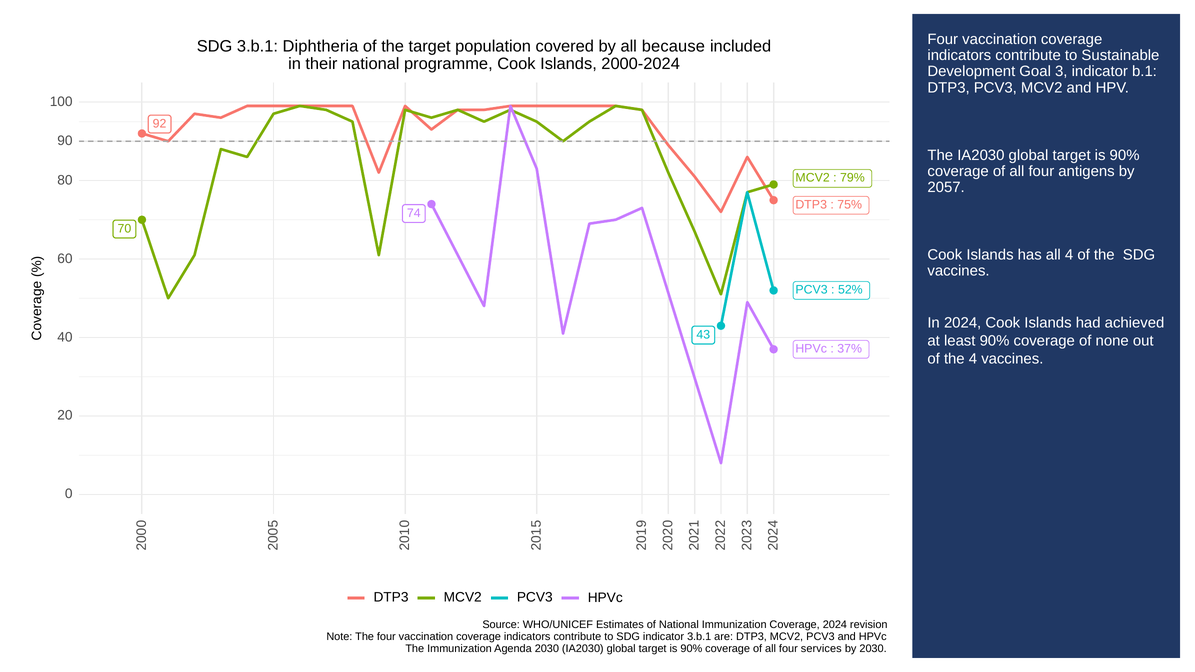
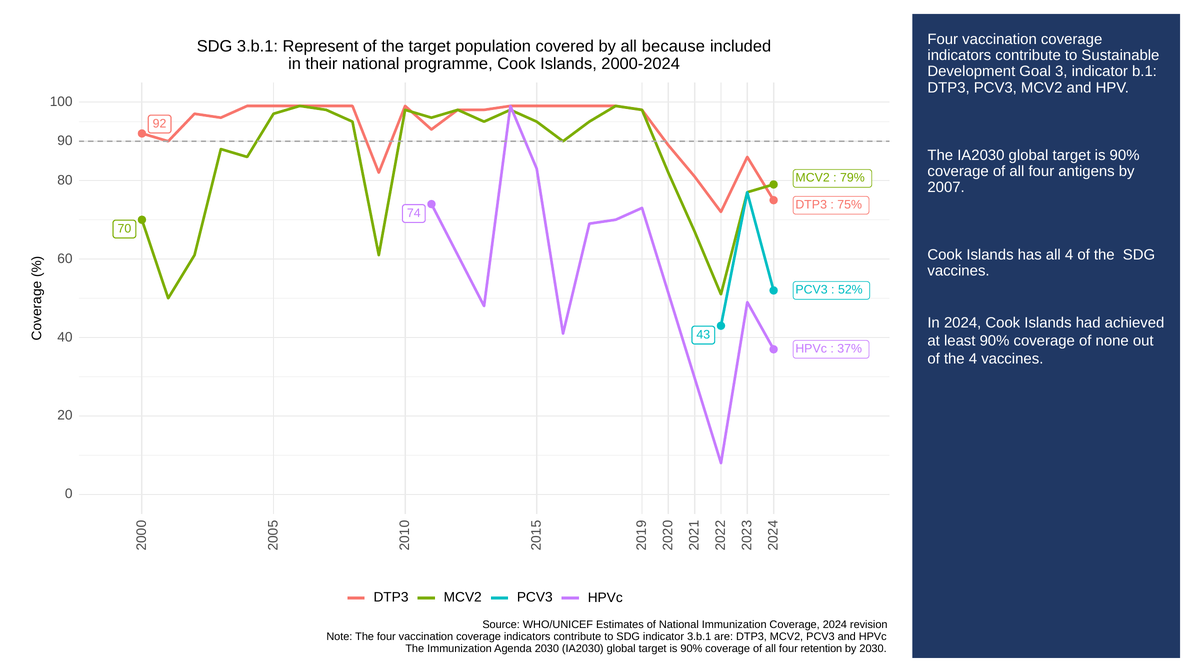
Diphtheria: Diphtheria -> Represent
2057: 2057 -> 2007
services: services -> retention
